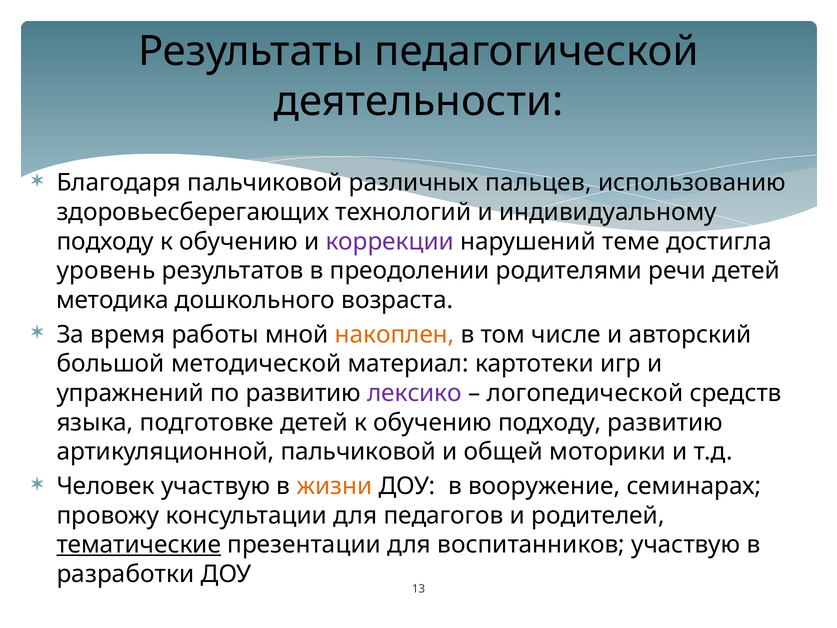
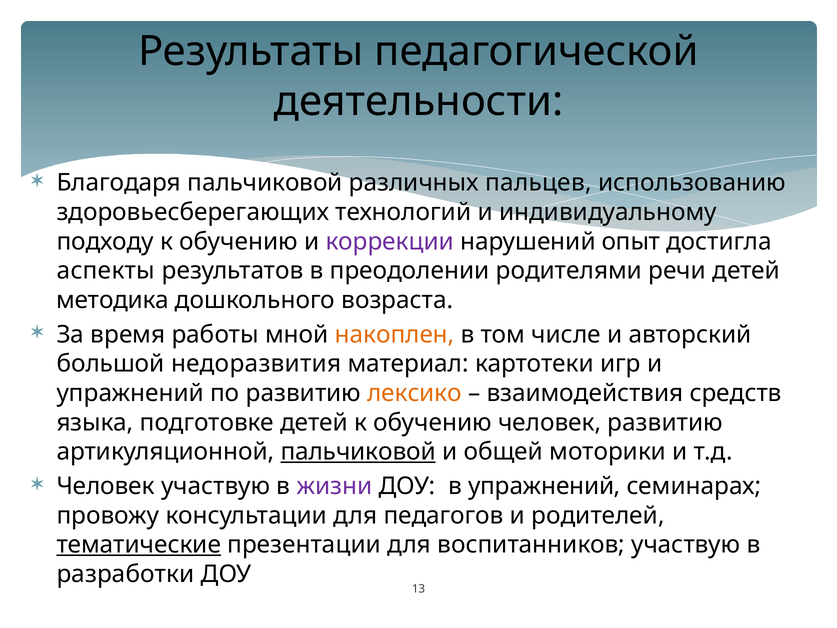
теме: теме -> опыт
уровень: уровень -> аспекты
методической: методической -> недоразвития
лексико colour: purple -> orange
логопедической: логопедической -> взаимодействия
обучению подходу: подходу -> человек
пальчиковой at (358, 452) underline: none -> present
жизни colour: orange -> purple
в вооружение: вооружение -> упражнений
